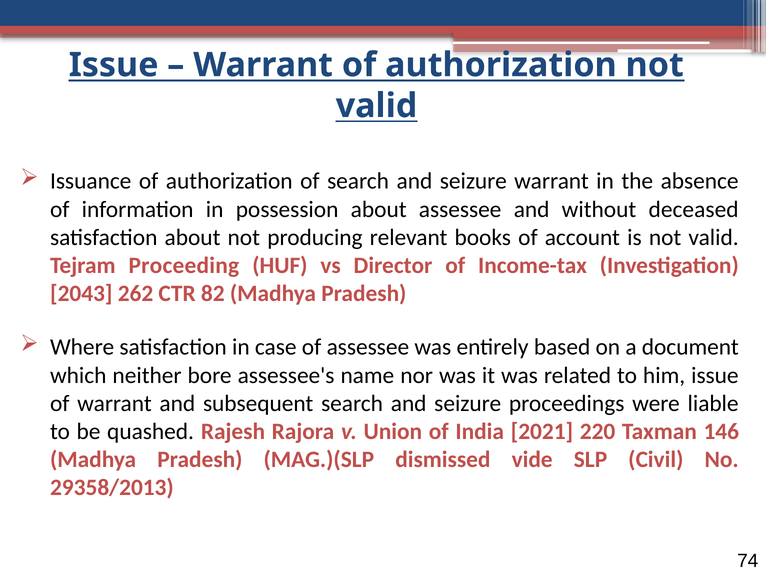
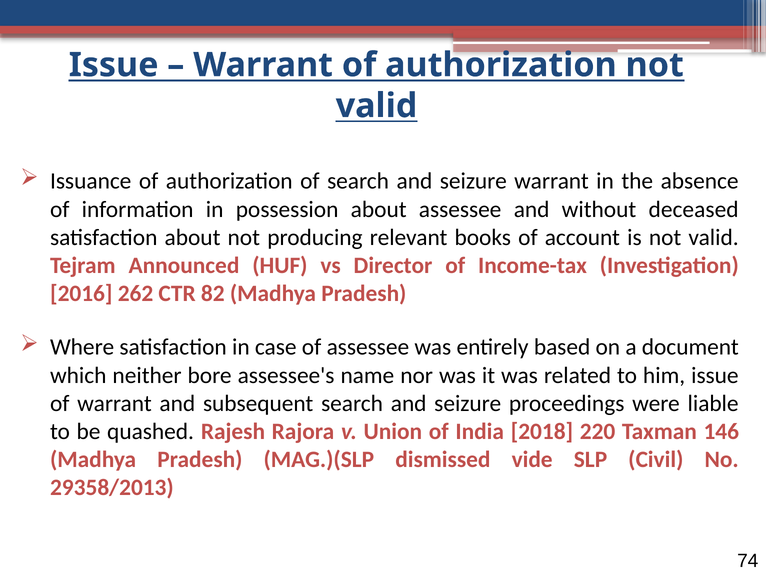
Proceeding: Proceeding -> Announced
2043: 2043 -> 2016
2021: 2021 -> 2018
